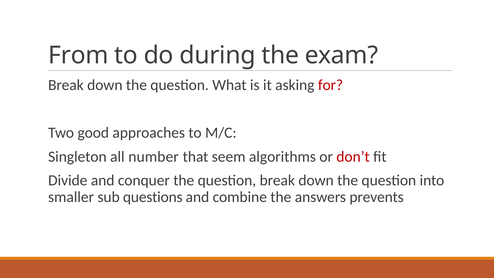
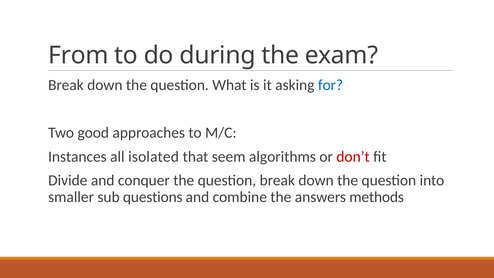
for colour: red -> blue
Singleton: Singleton -> Instances
number: number -> isolated
prevents: prevents -> methods
